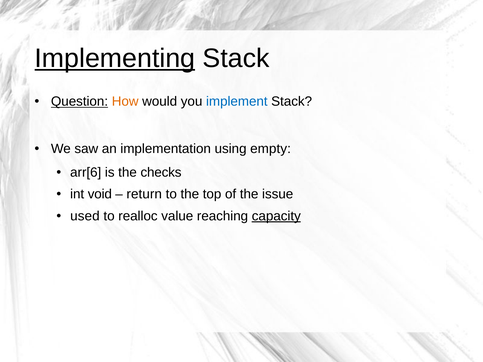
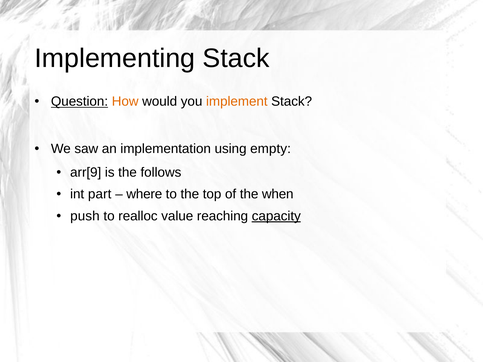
Implementing underline: present -> none
implement colour: blue -> orange
arr[6: arr[6 -> arr[9
checks: checks -> follows
void: void -> part
return: return -> where
issue: issue -> when
used: used -> push
